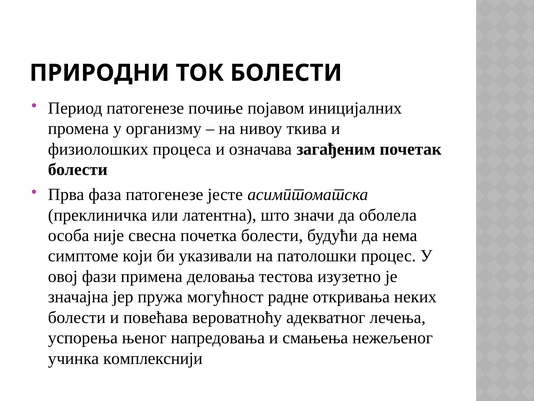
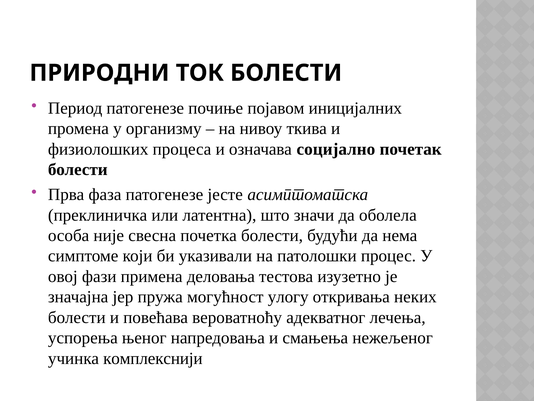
загађеним: загађеним -> социјално
радне: радне -> улогу
